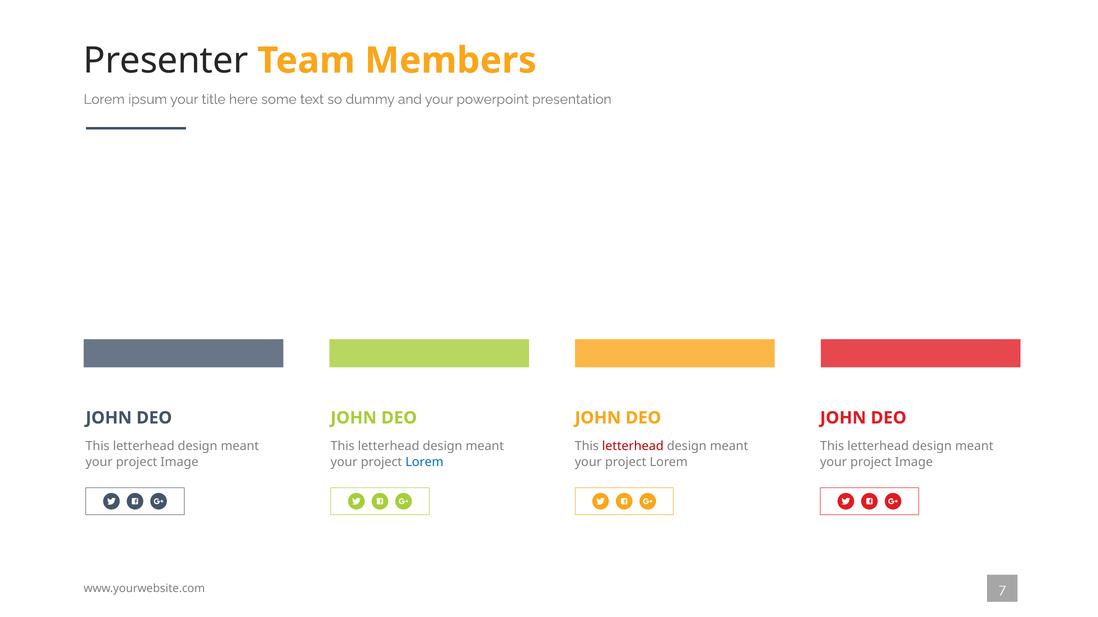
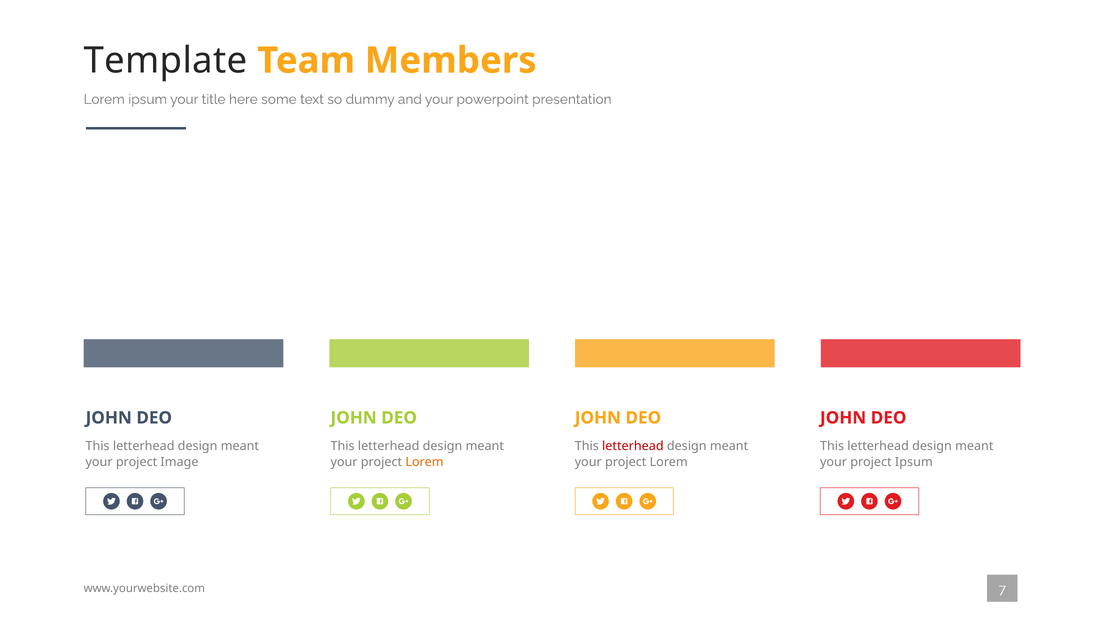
Presenter: Presenter -> Template
Lorem at (424, 463) colour: blue -> orange
Image at (914, 463): Image -> Ipsum
